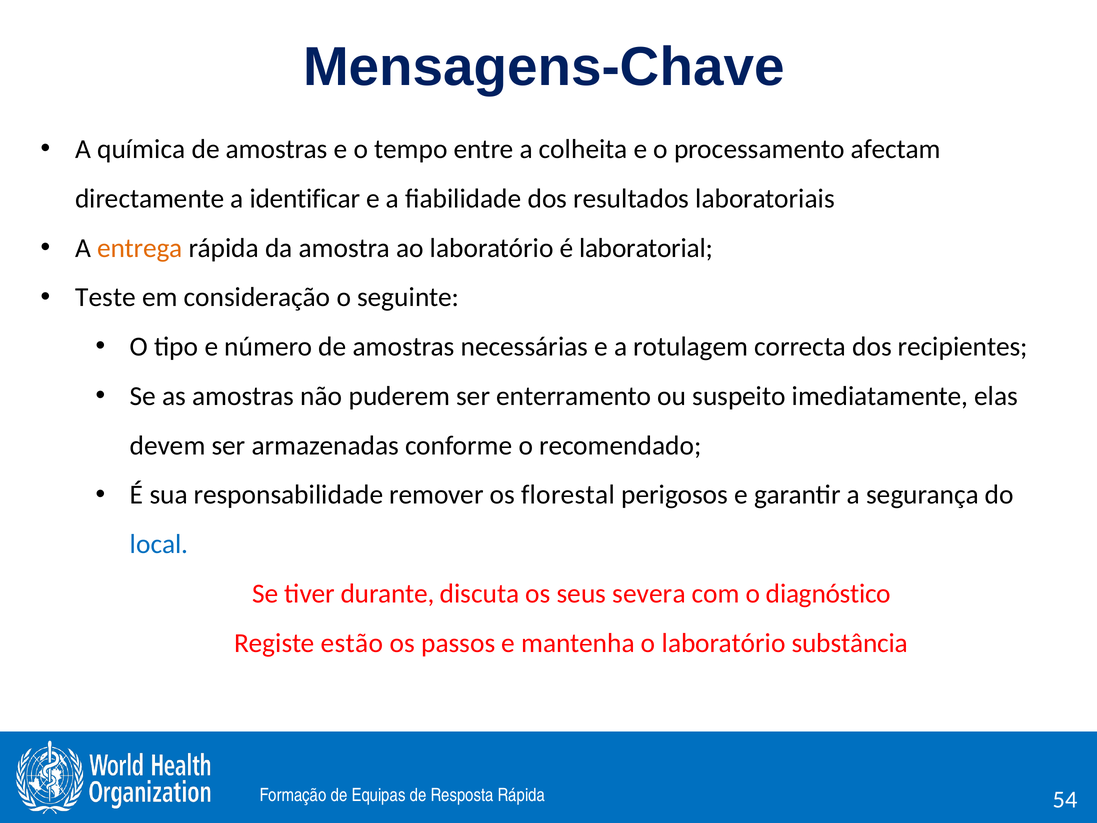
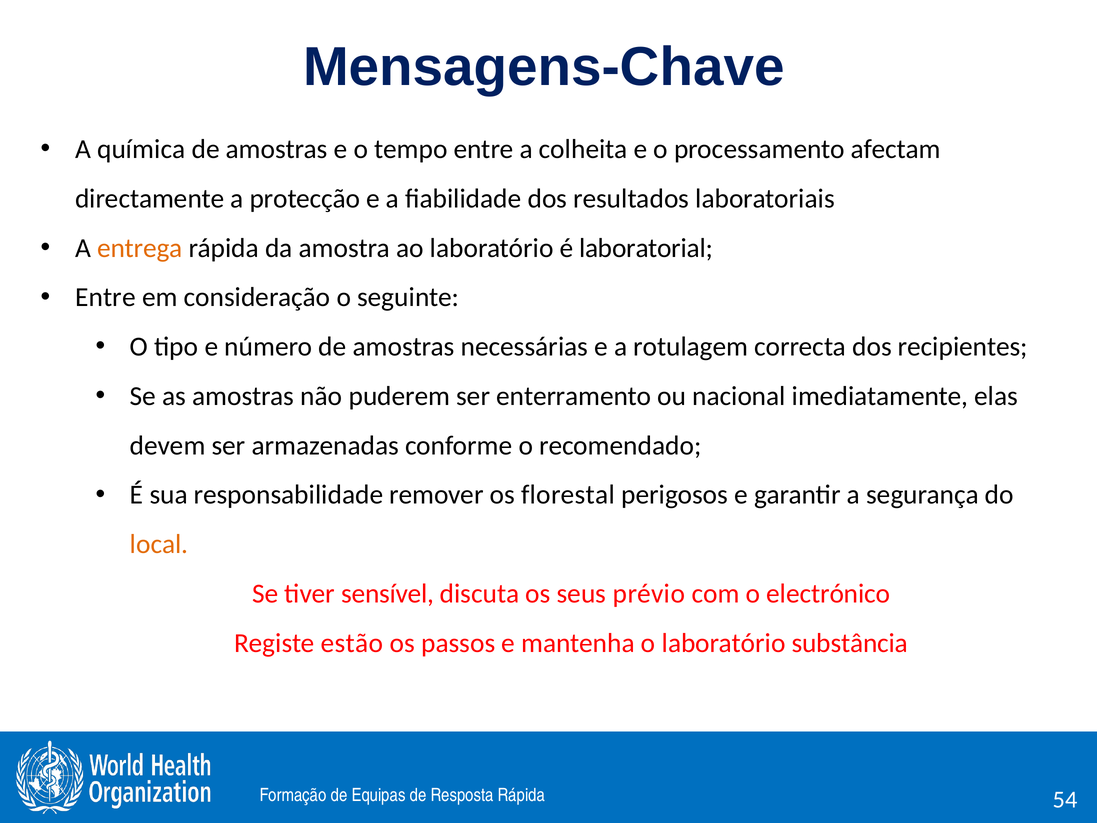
identificar: identificar -> protecção
Teste at (106, 297): Teste -> Entre
suspeito: suspeito -> nacional
local colour: blue -> orange
durante: durante -> sensível
severa: severa -> prévio
diagnóstico: diagnóstico -> electrónico
